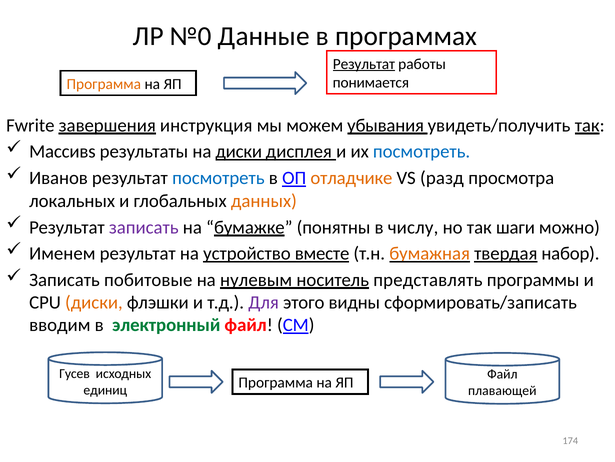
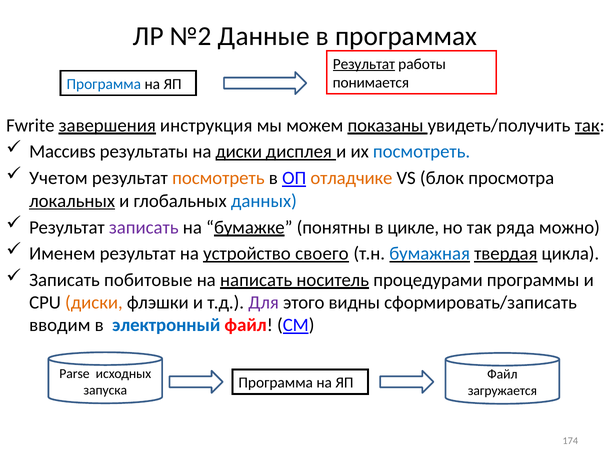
№0: №0 -> №2
Программа at (104, 84) colour: orange -> blue
убывания: убывания -> показаны
Иванов: Иванов -> Учетом
посмотреть at (218, 178) colour: blue -> orange
разд: разд -> блок
локальных underline: none -> present
данных colour: orange -> blue
числу: числу -> цикле
шаги: шаги -> ряда
вместе: вместе -> своего
бумажная colour: orange -> blue
набор: набор -> цикла
нулевым: нулевым -> написать
представлять: представлять -> процедурами
электронный colour: green -> blue
Гусев: Гусев -> Parse
единиц: единиц -> запуска
плавающей: плавающей -> загружается
